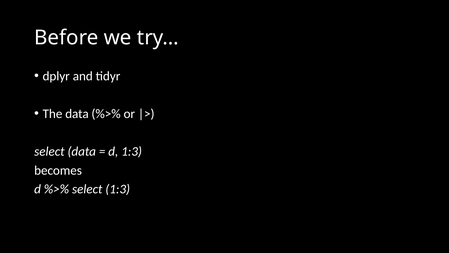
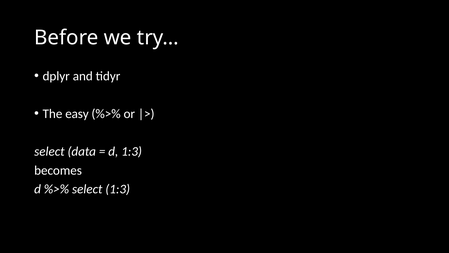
The data: data -> easy
